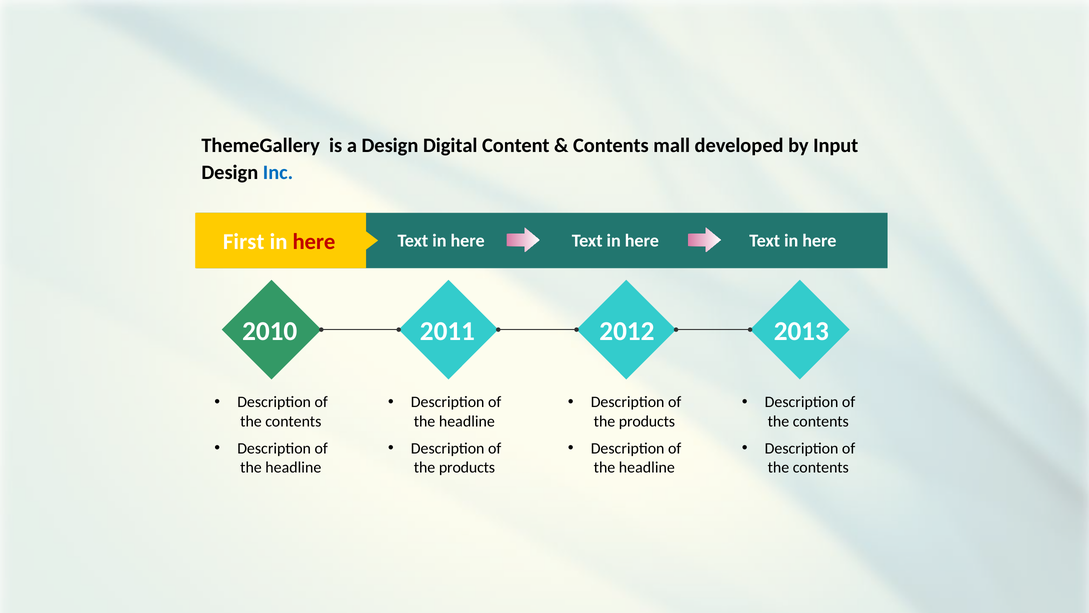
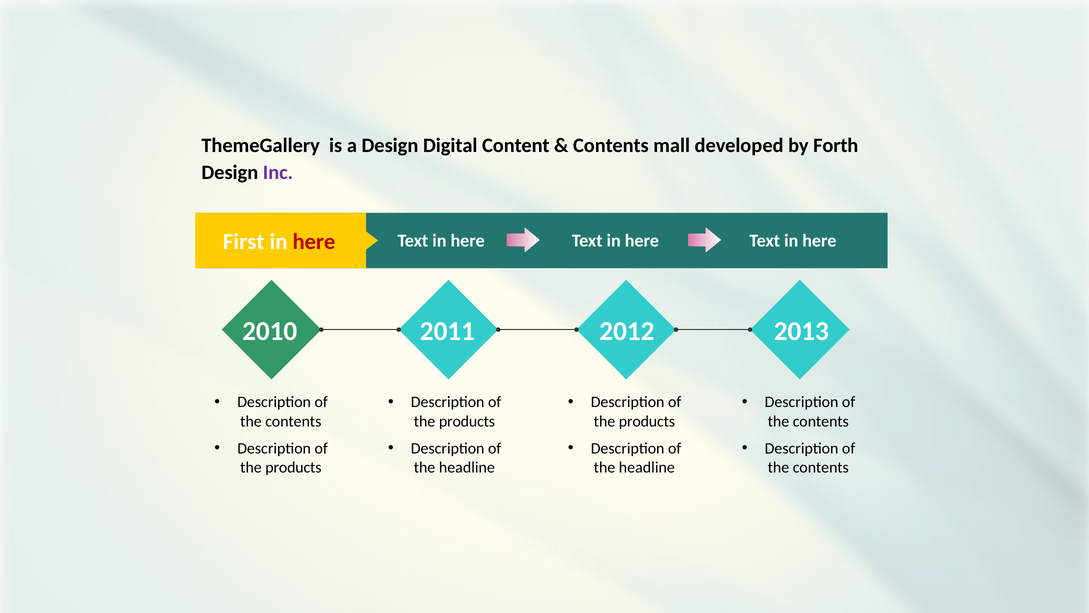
Input: Input -> Forth
Inc colour: blue -> purple
headline at (467, 421): headline -> products
headline at (293, 467): headline -> products
products at (467, 467): products -> headline
